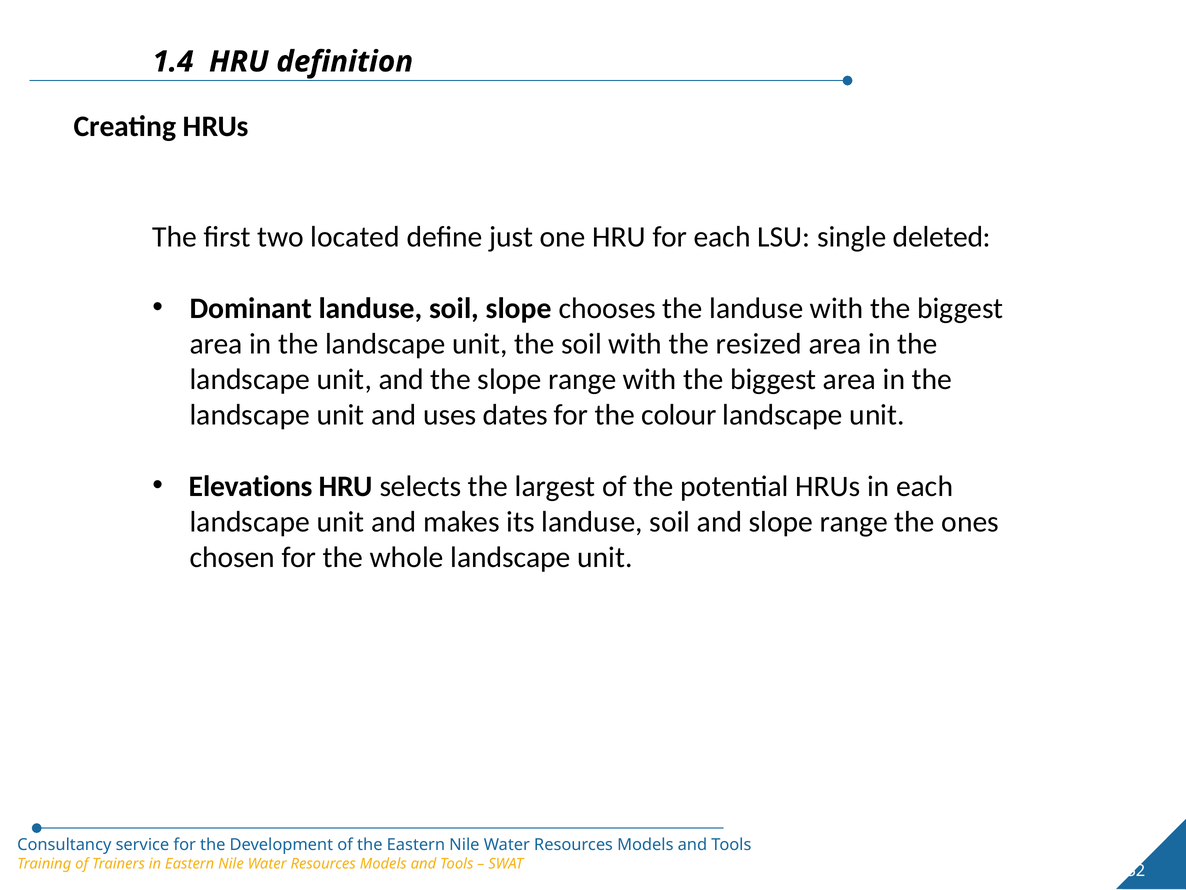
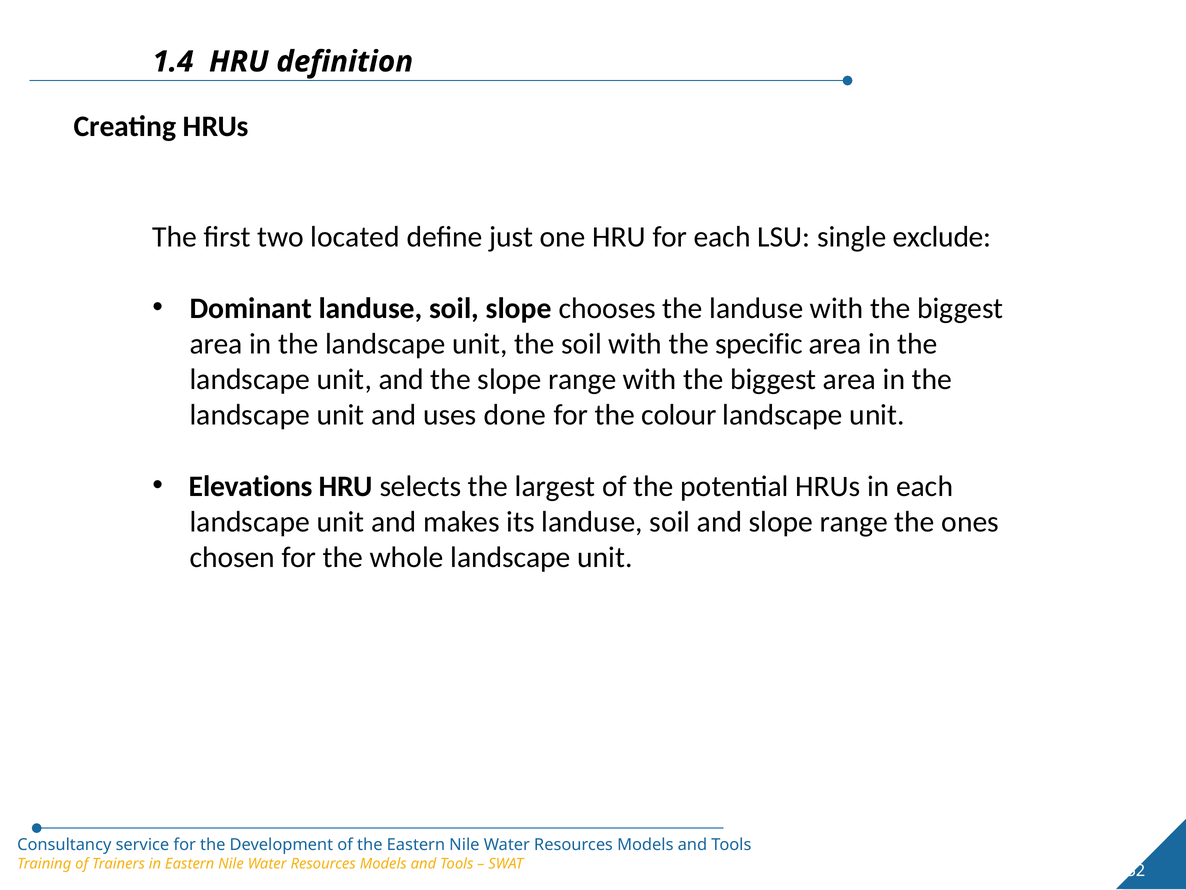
deleted: deleted -> exclude
resized: resized -> specific
dates: dates -> done
